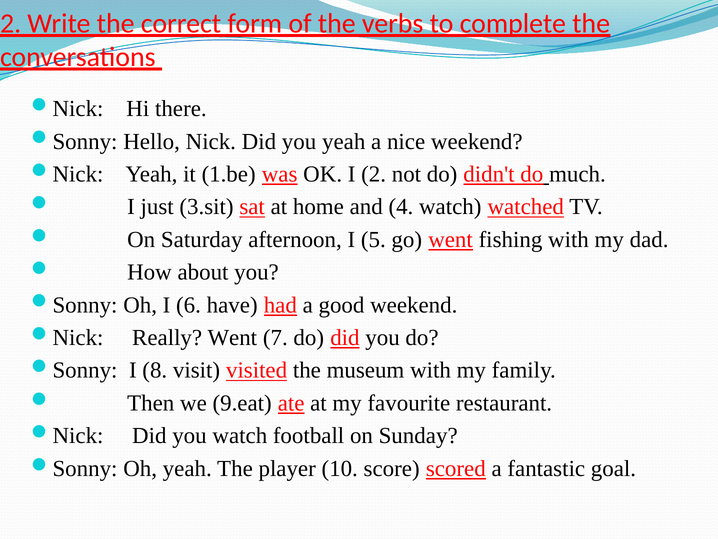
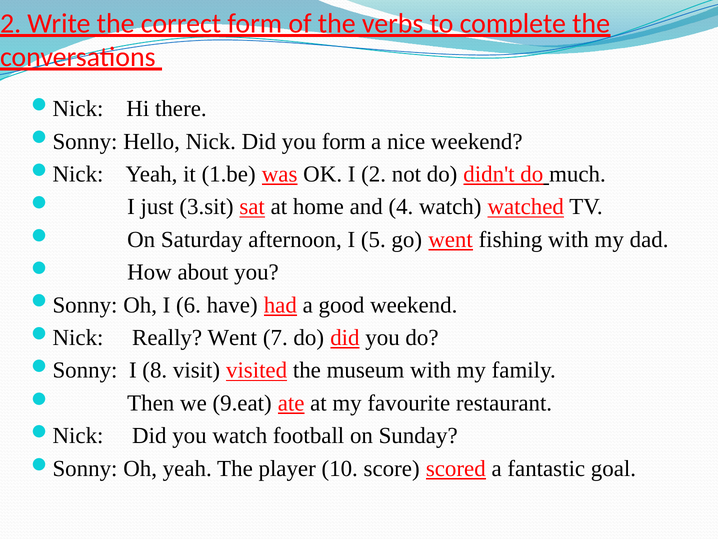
you yeah: yeah -> form
